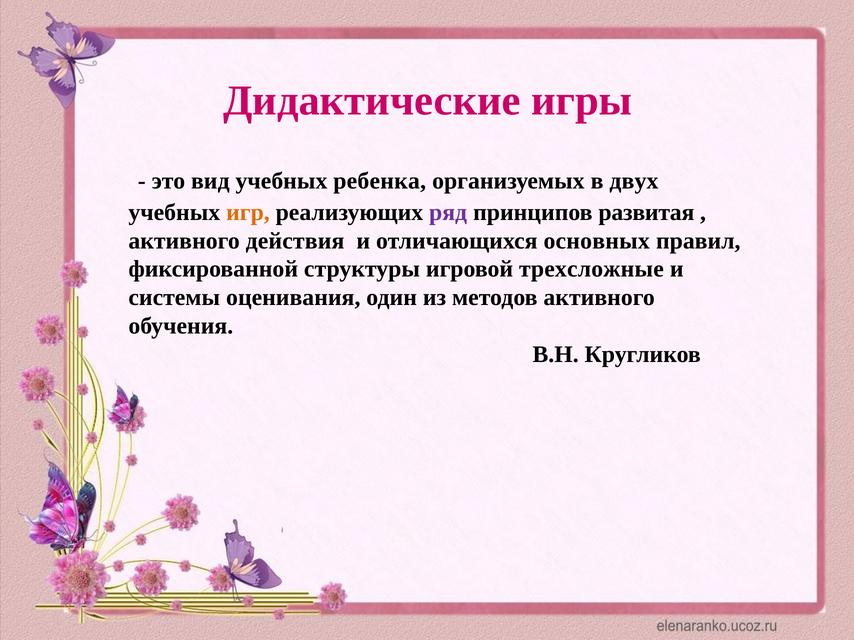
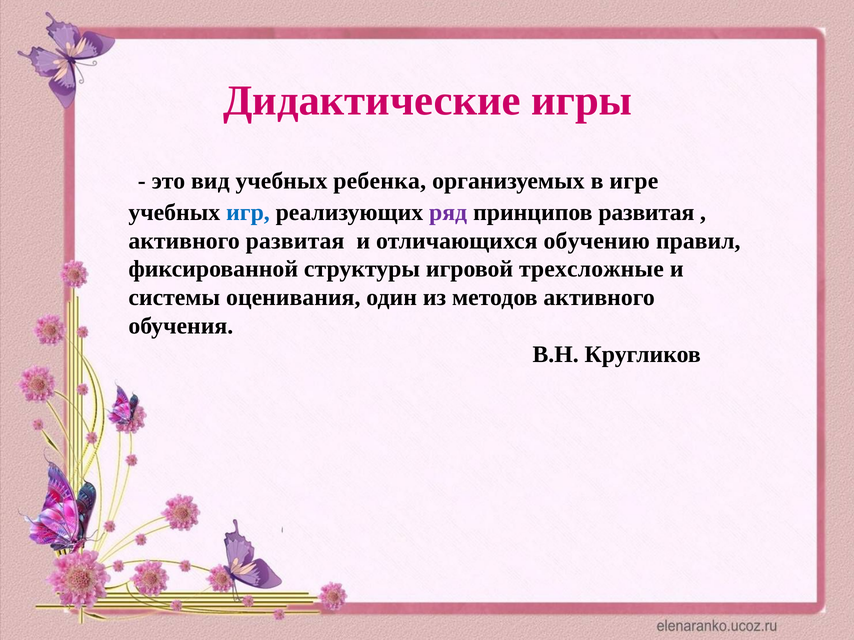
двух: двух -> игре
игр colour: orange -> blue
активного действия: действия -> развитая
основных: основных -> обучению
